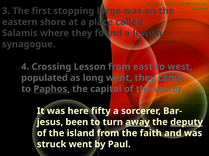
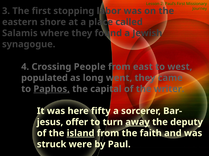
large: large -> labor
Crossing Lesson: Lesson -> People
been: been -> offer
deputy underline: present -> none
island underline: none -> present
struck went: went -> were
